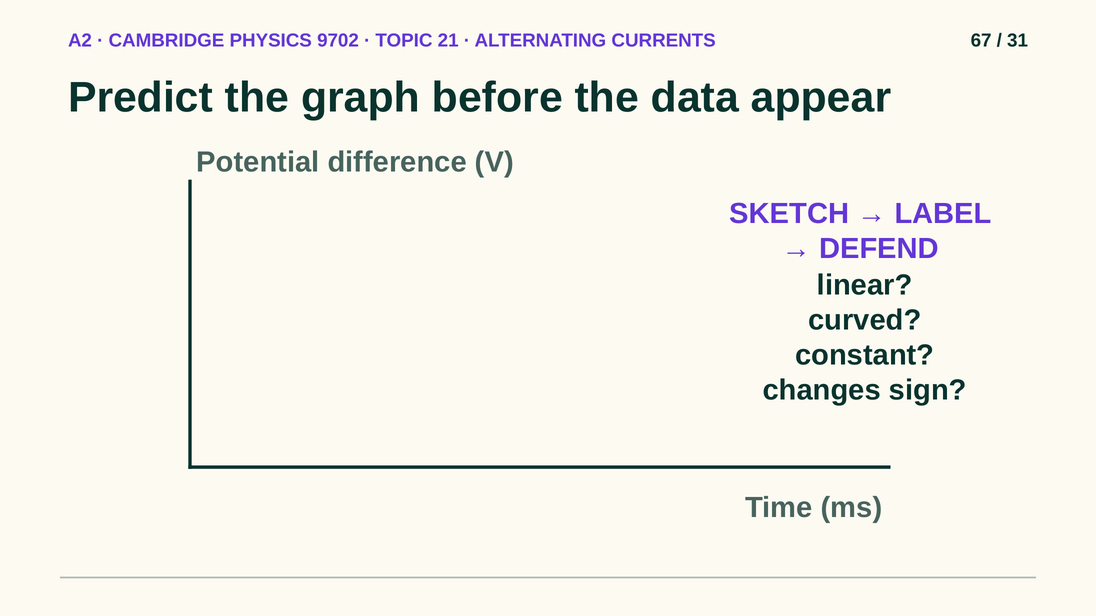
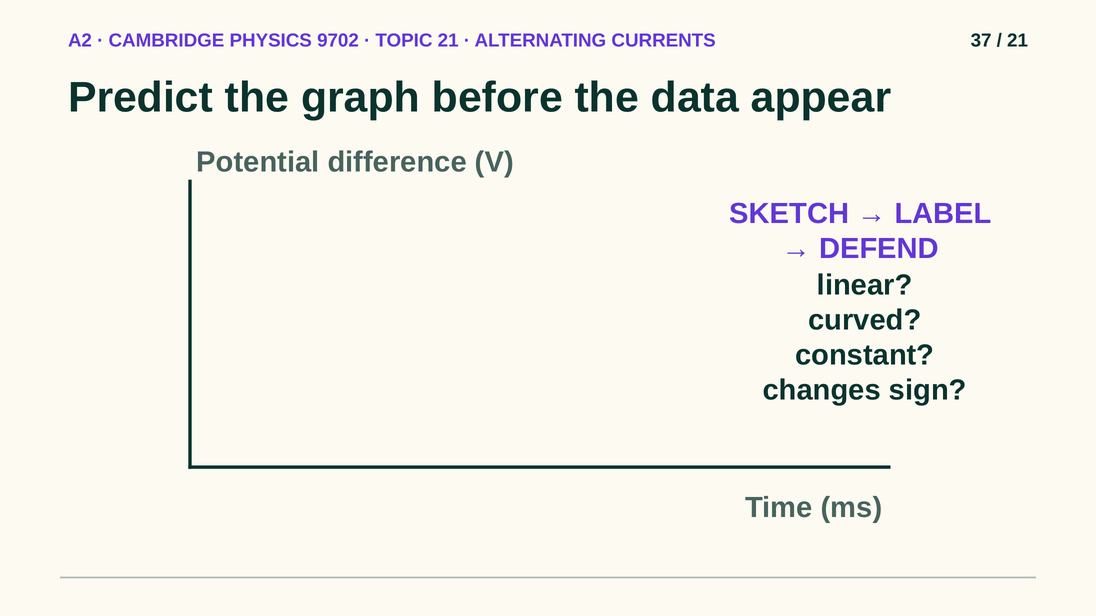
67: 67 -> 37
31 at (1018, 41): 31 -> 21
